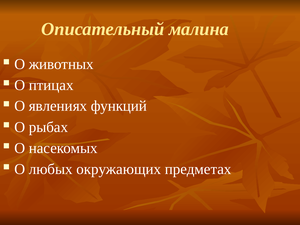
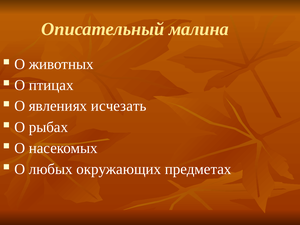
функций: функций -> исчезать
